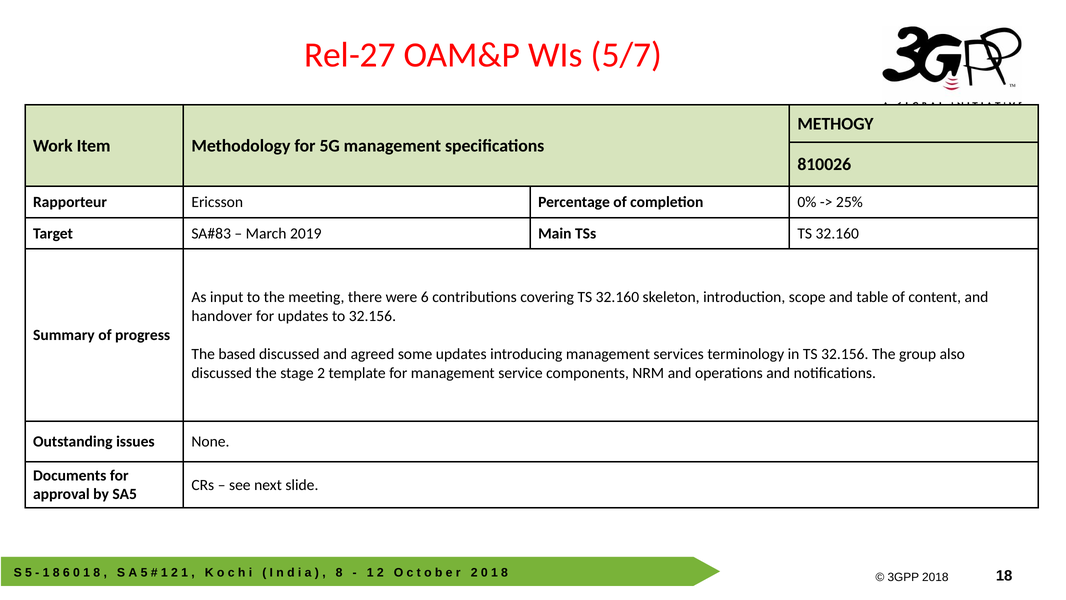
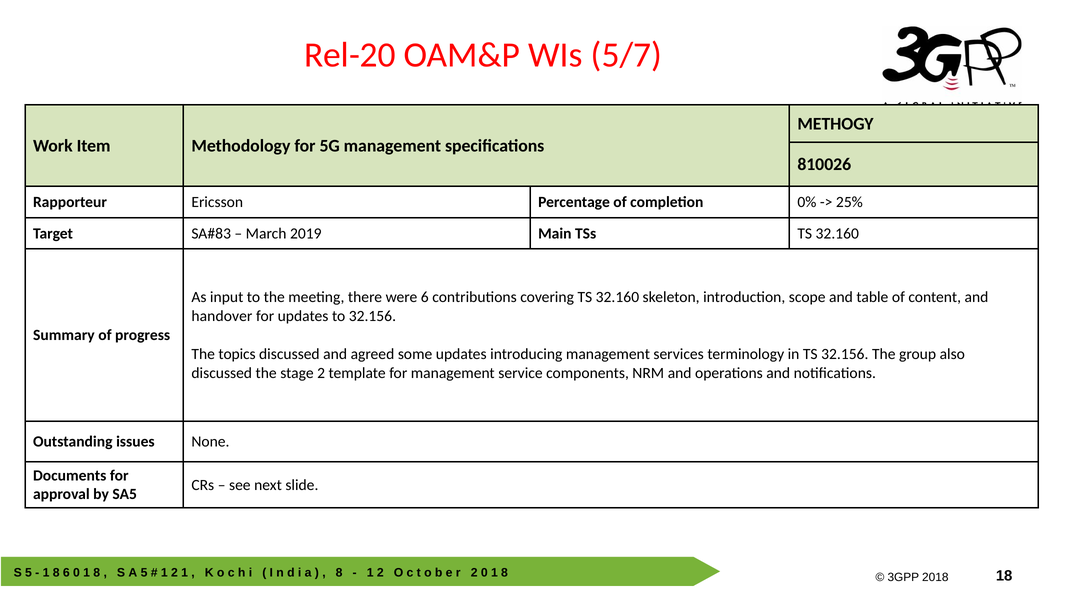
Rel-27: Rel-27 -> Rel-20
based: based -> topics
